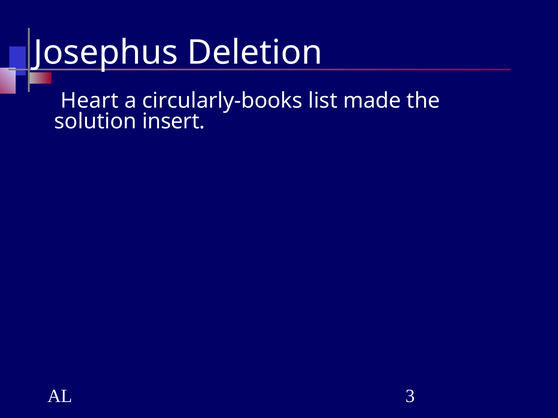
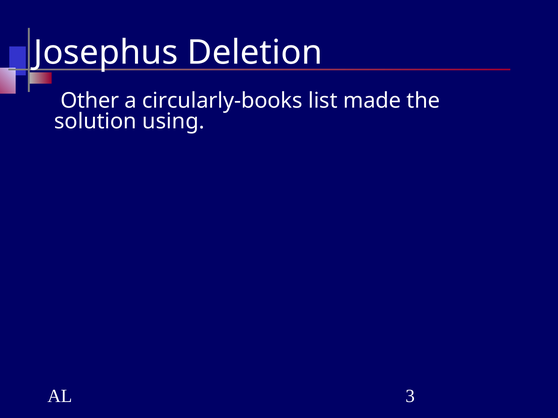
Heart: Heart -> Other
insert: insert -> using
